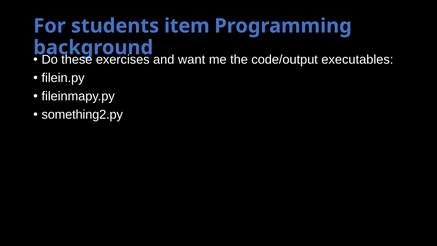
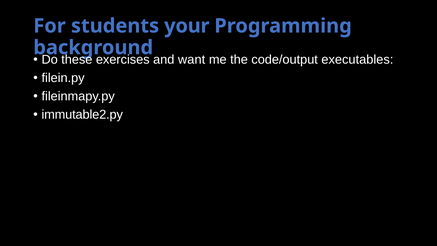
item: item -> your
something2.py: something2.py -> immutable2.py
